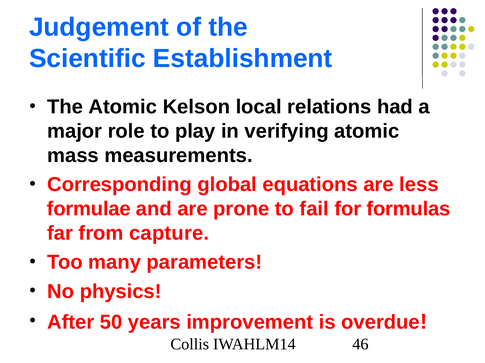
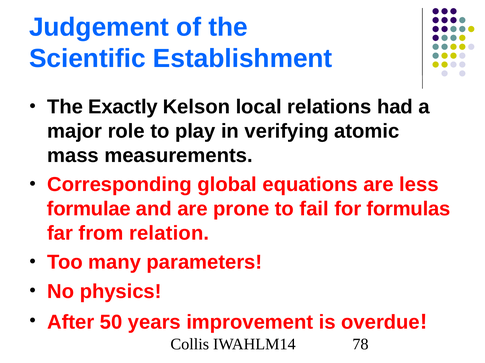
The Atomic: Atomic -> Exactly
capture: capture -> relation
46: 46 -> 78
